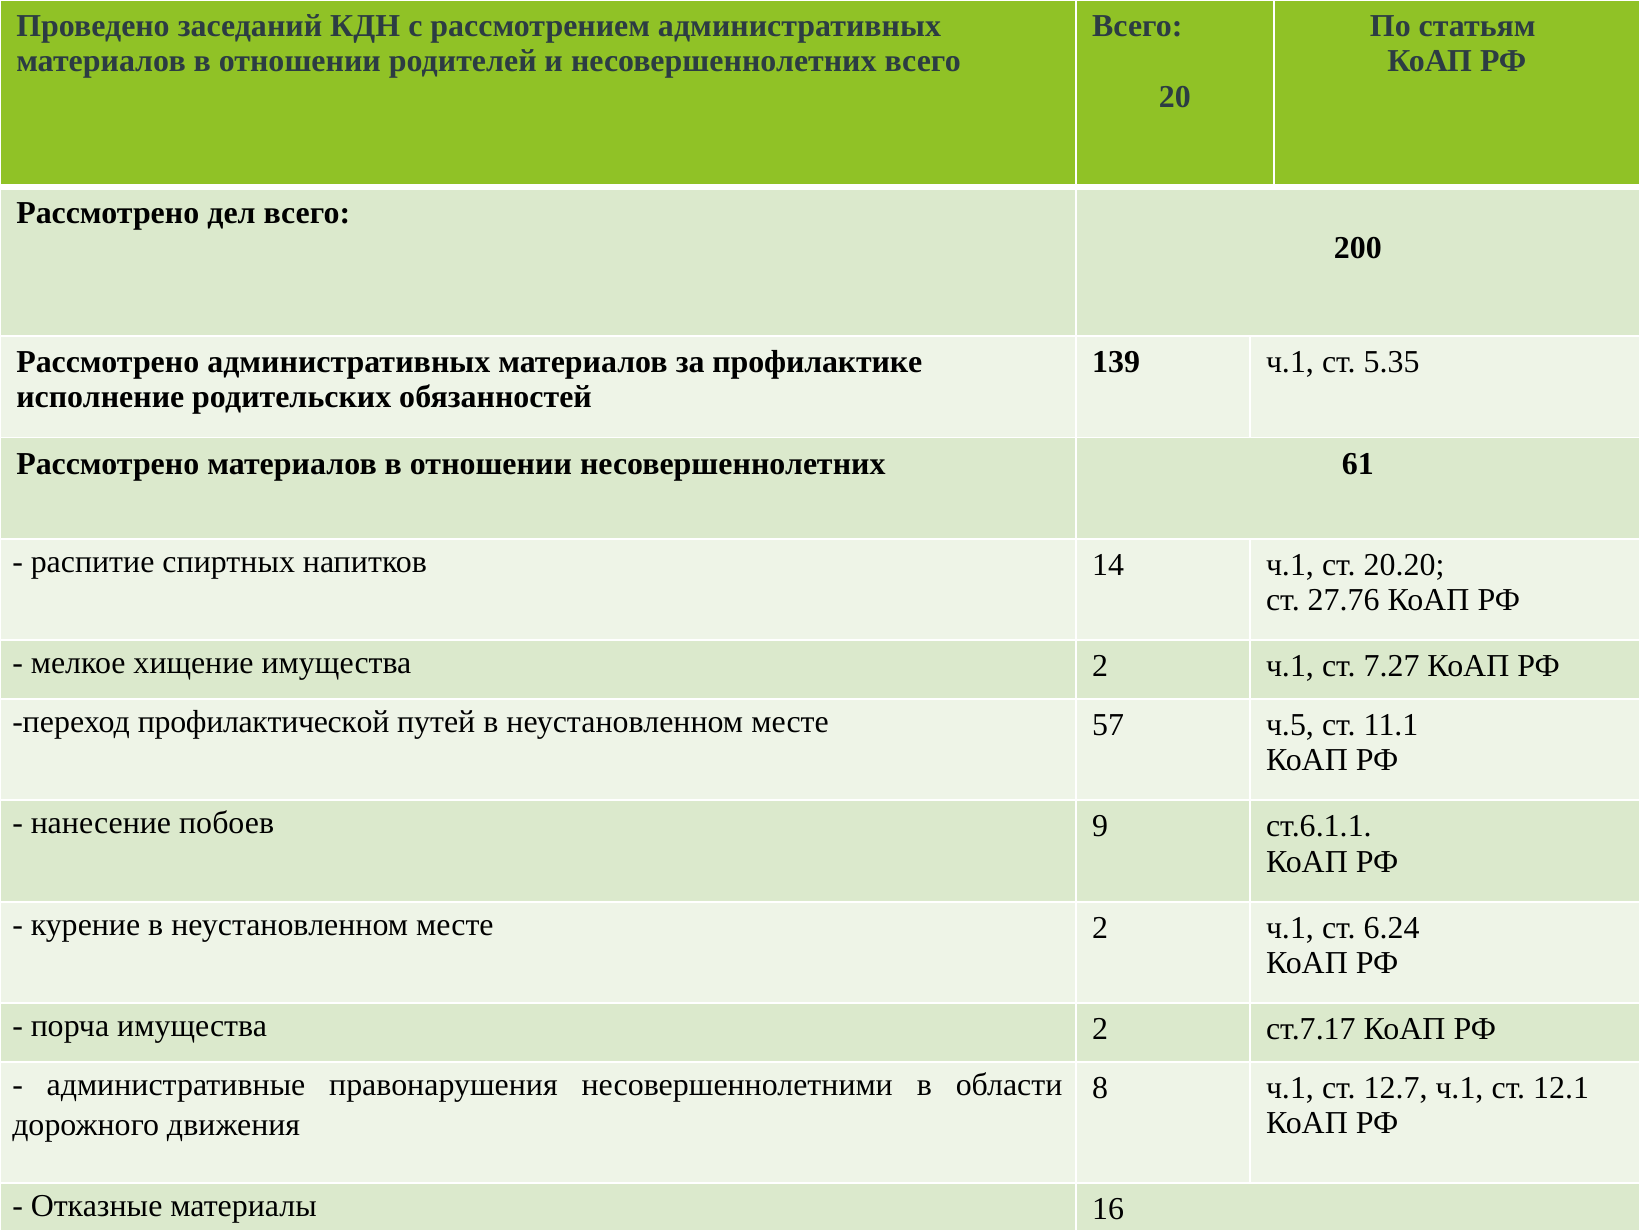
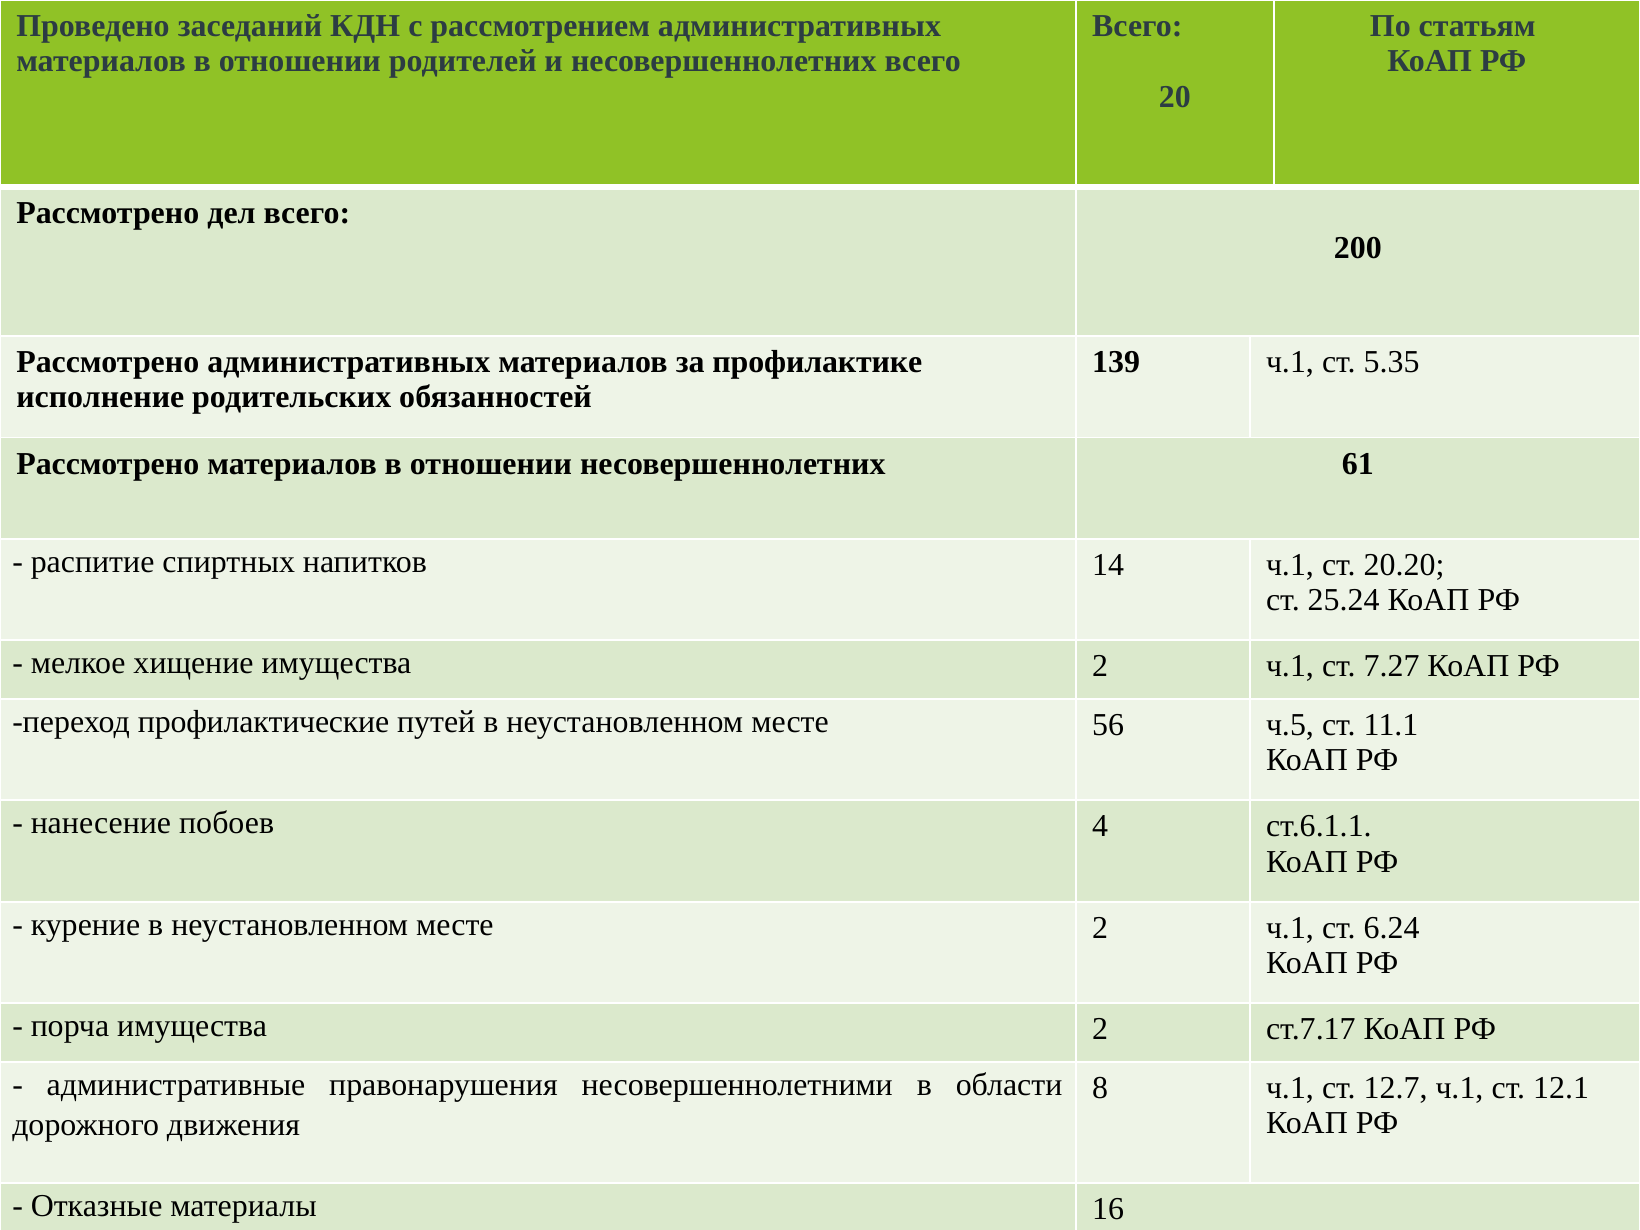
27.76: 27.76 -> 25.24
профилактической: профилактической -> профилактические
57: 57 -> 56
9: 9 -> 4
